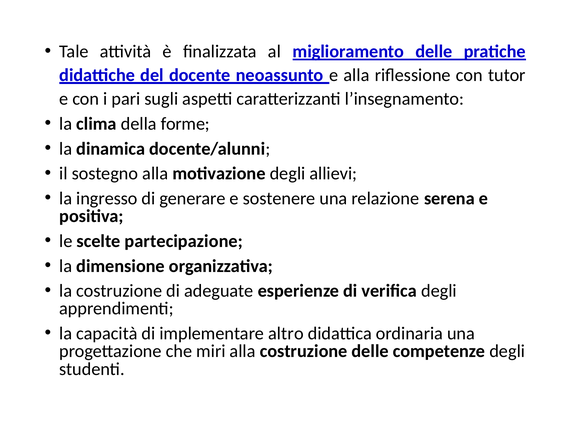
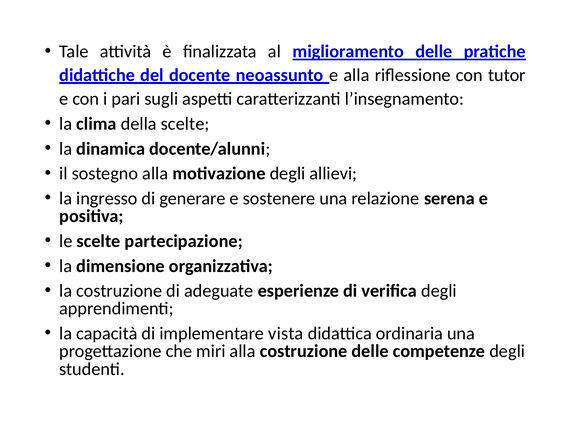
della forme: forme -> scelte
altro: altro -> vista
